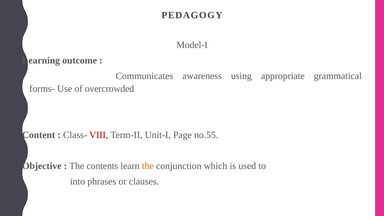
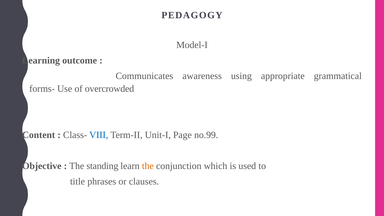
VIII colour: red -> blue
no.55: no.55 -> no.99
contents: contents -> standing
into: into -> title
